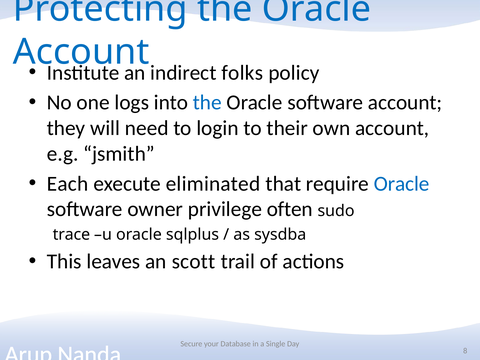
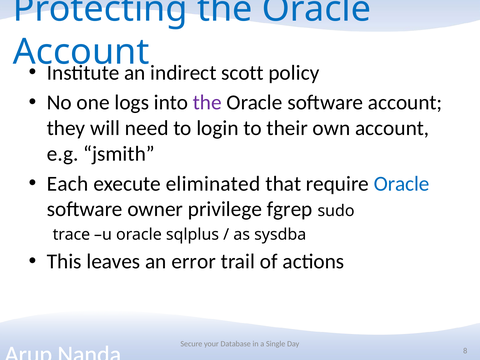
folks: folks -> scott
the at (207, 103) colour: blue -> purple
often: often -> fgrep
scott: scott -> error
